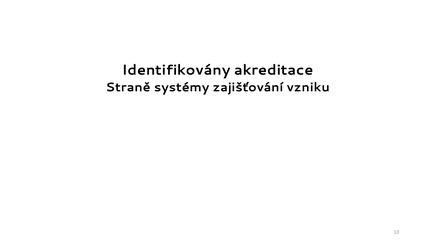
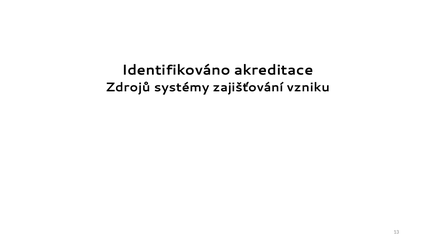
Identifikovány: Identifikovány -> Identifikováno
Straně: Straně -> Zdrojů
